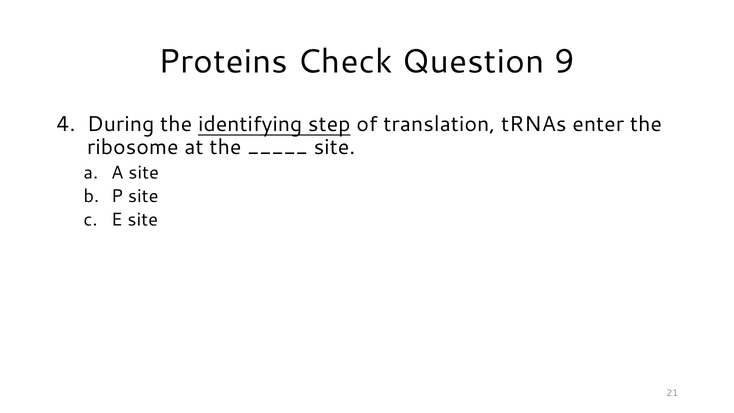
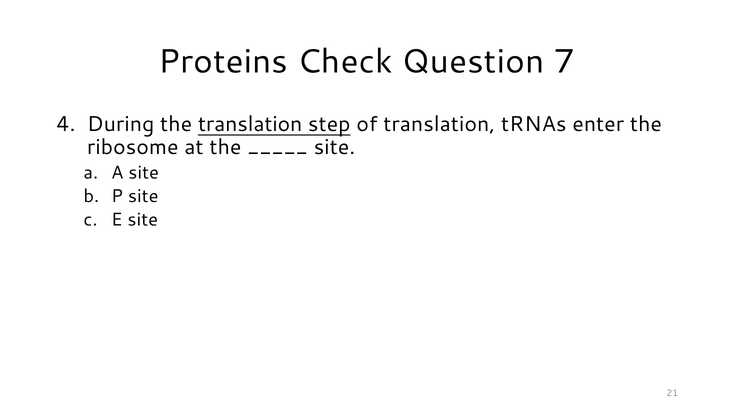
9: 9 -> 7
the identifying: identifying -> translation
